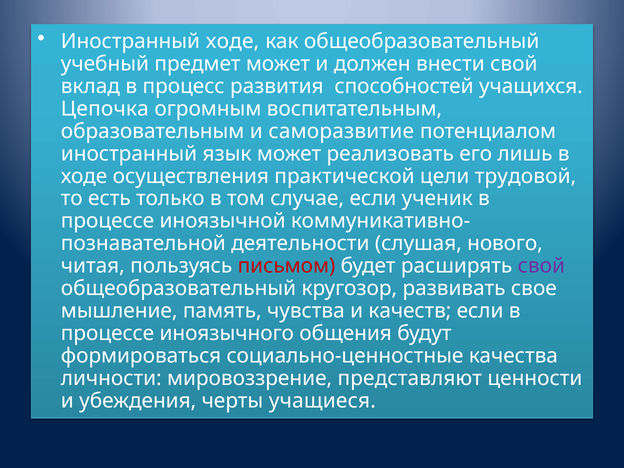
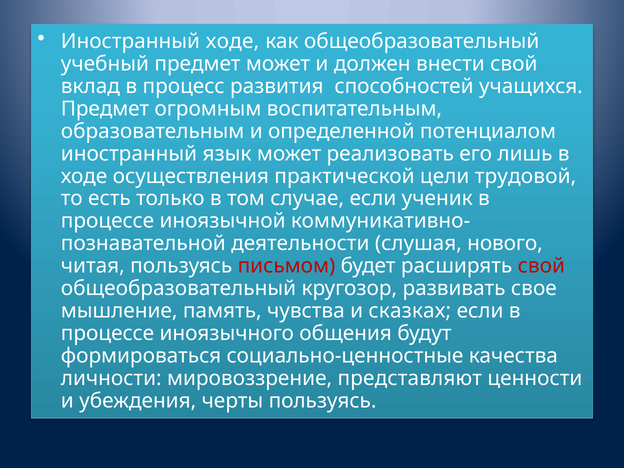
Цепочка at (105, 109): Цепочка -> Предмет
саморазвитие: саморазвитие -> определенной
свой at (541, 266) colour: purple -> red
качеств: качеств -> сказках
черты учащиеся: учащиеся -> пользуясь
